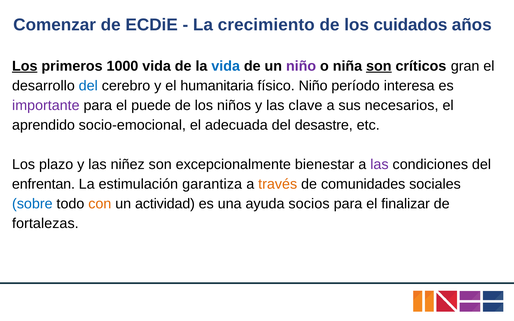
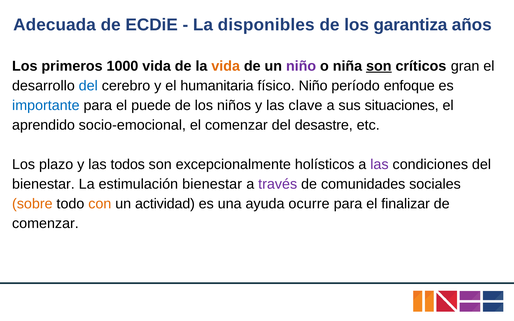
Comenzar: Comenzar -> Adecuada
crecimiento: crecimiento -> disponibles
cuidados: cuidados -> garantiza
Los at (25, 66) underline: present -> none
vida at (226, 66) colour: blue -> orange
interesa: interesa -> enfoque
importante colour: purple -> blue
necesarios: necesarios -> situaciones
el adecuada: adecuada -> comenzar
niñez: niñez -> todos
bienestar: bienestar -> holísticos
enfrentan at (43, 184): enfrentan -> bienestar
estimulación garantiza: garantiza -> bienestar
través colour: orange -> purple
sobre colour: blue -> orange
socios: socios -> ocurre
fortalezas at (45, 224): fortalezas -> comenzar
